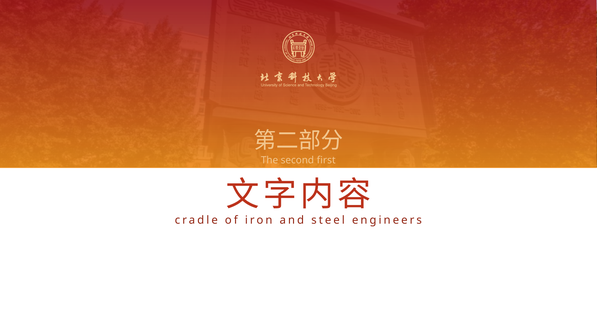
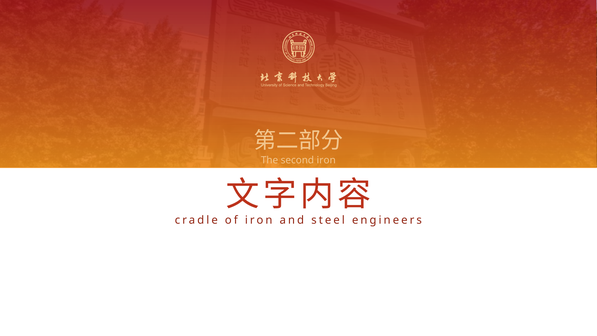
second first: first -> iron
